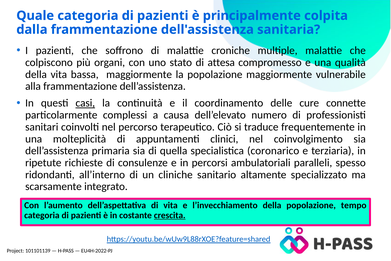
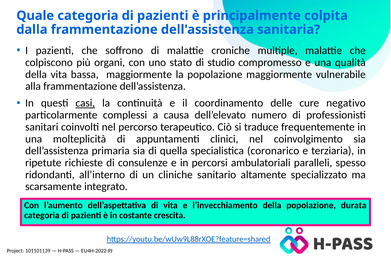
attesa: attesa -> studio
connette: connette -> negativo
tempo: tempo -> durata
crescita underline: present -> none
